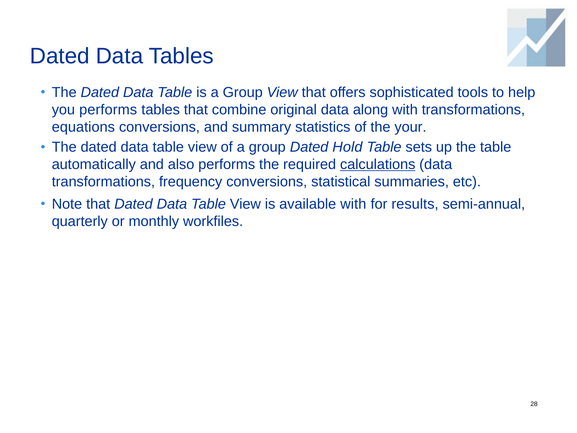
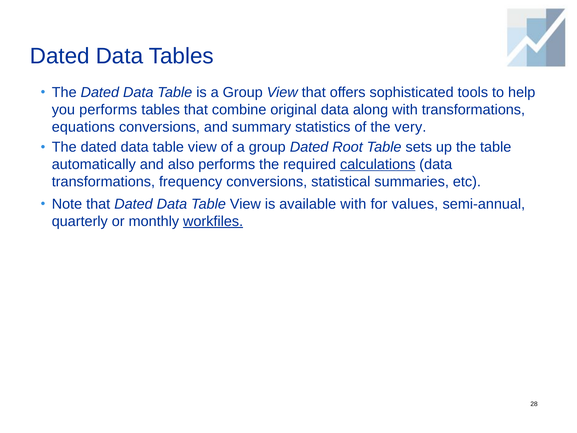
your: your -> very
Hold: Hold -> Root
results: results -> values
workfiles underline: none -> present
